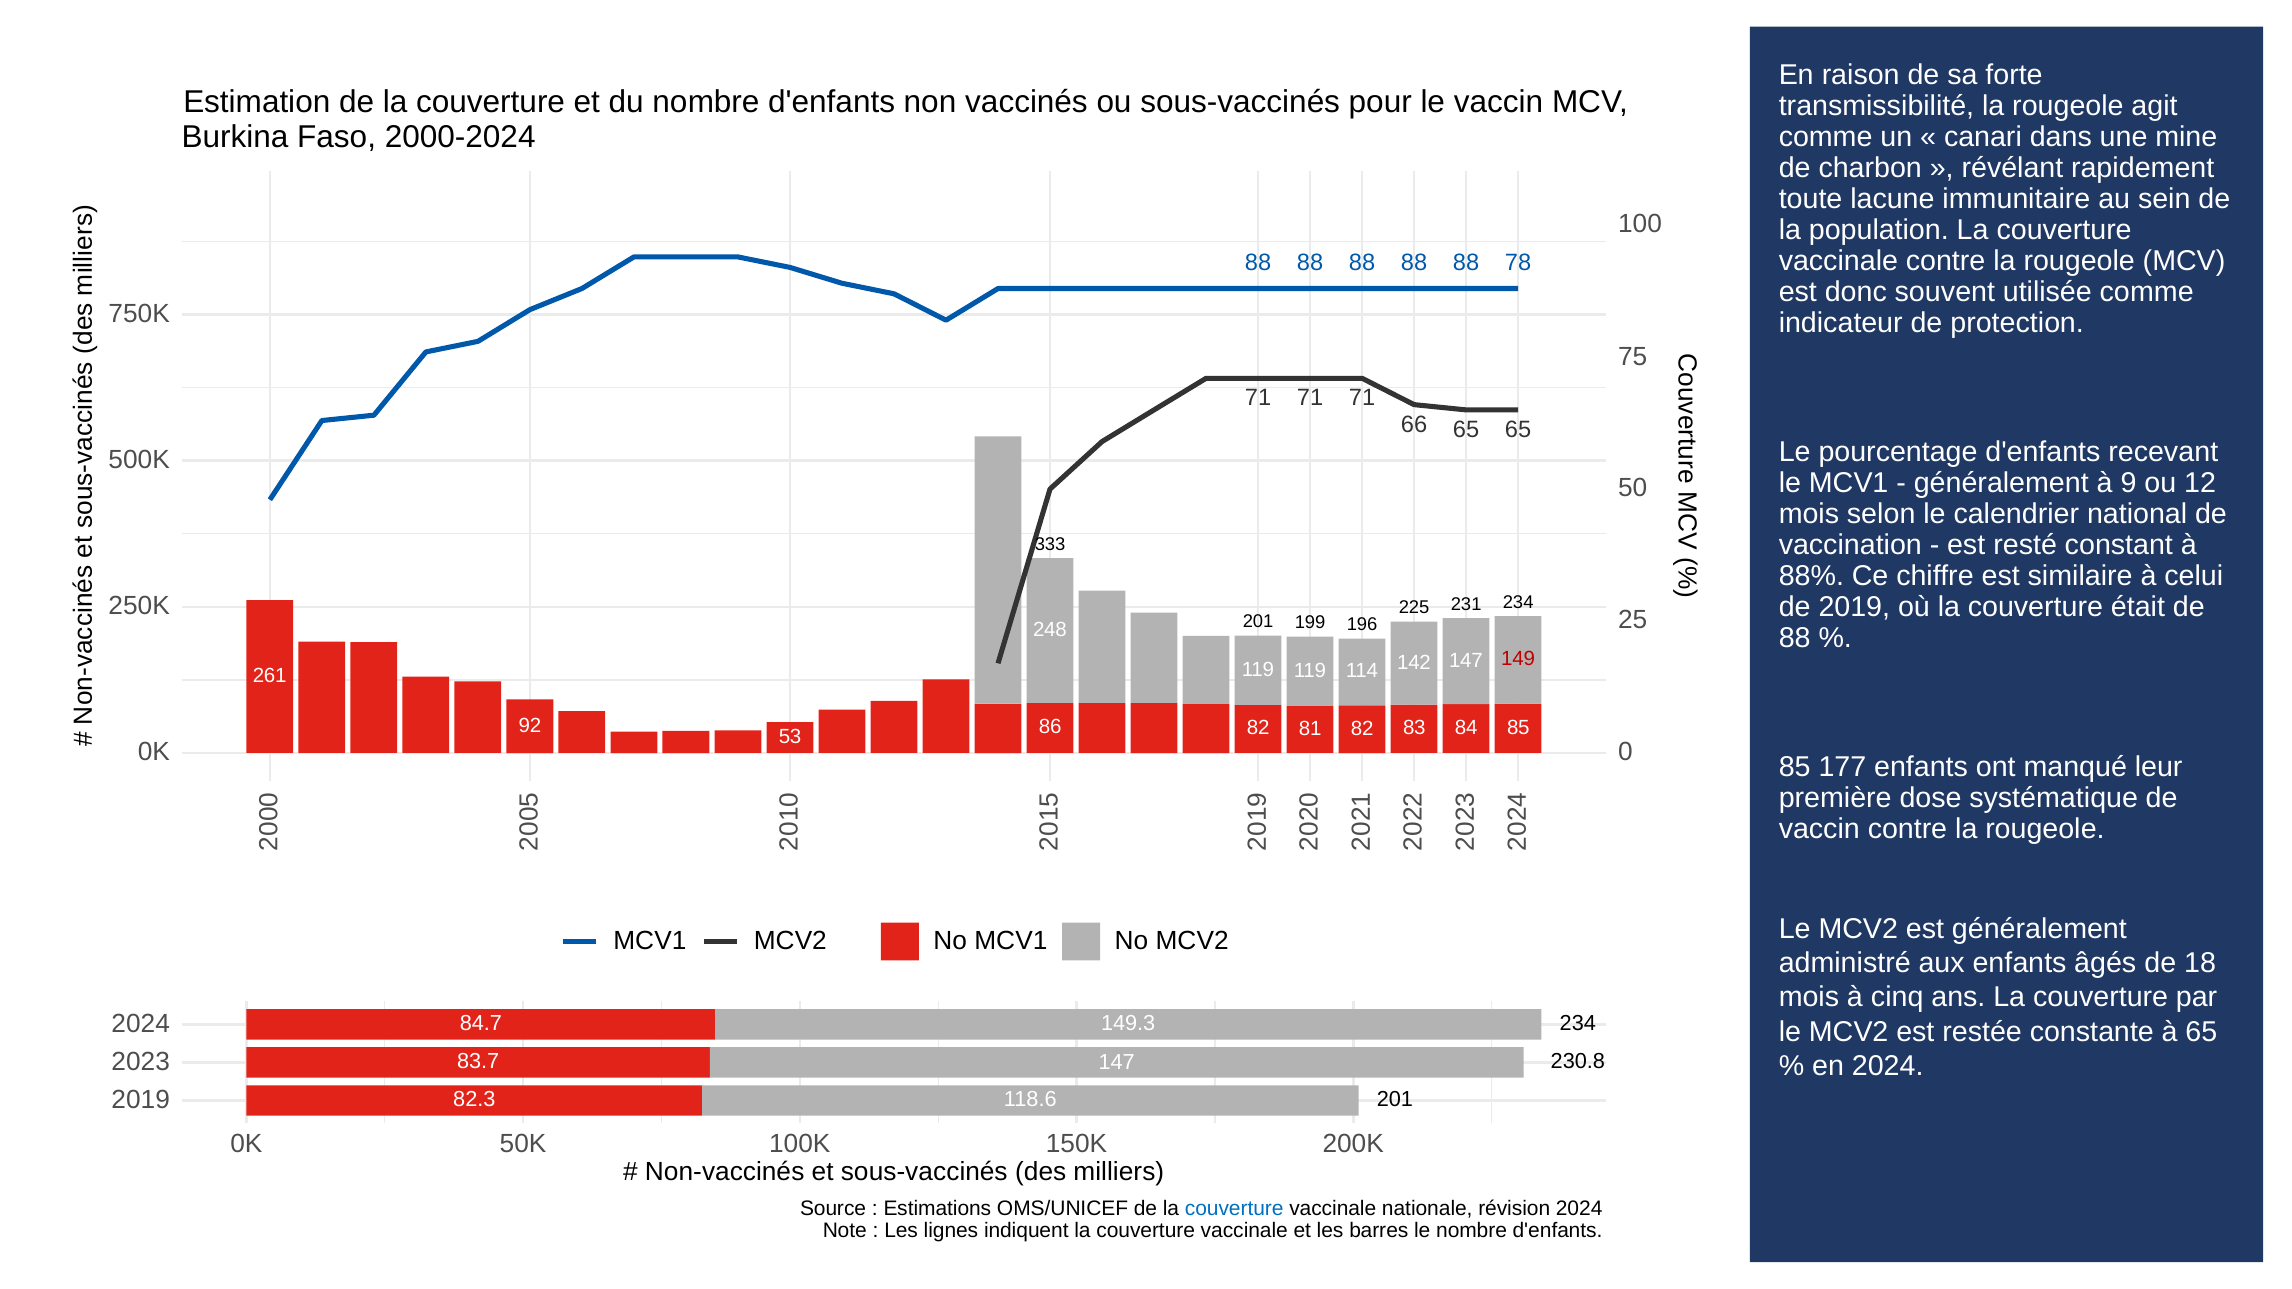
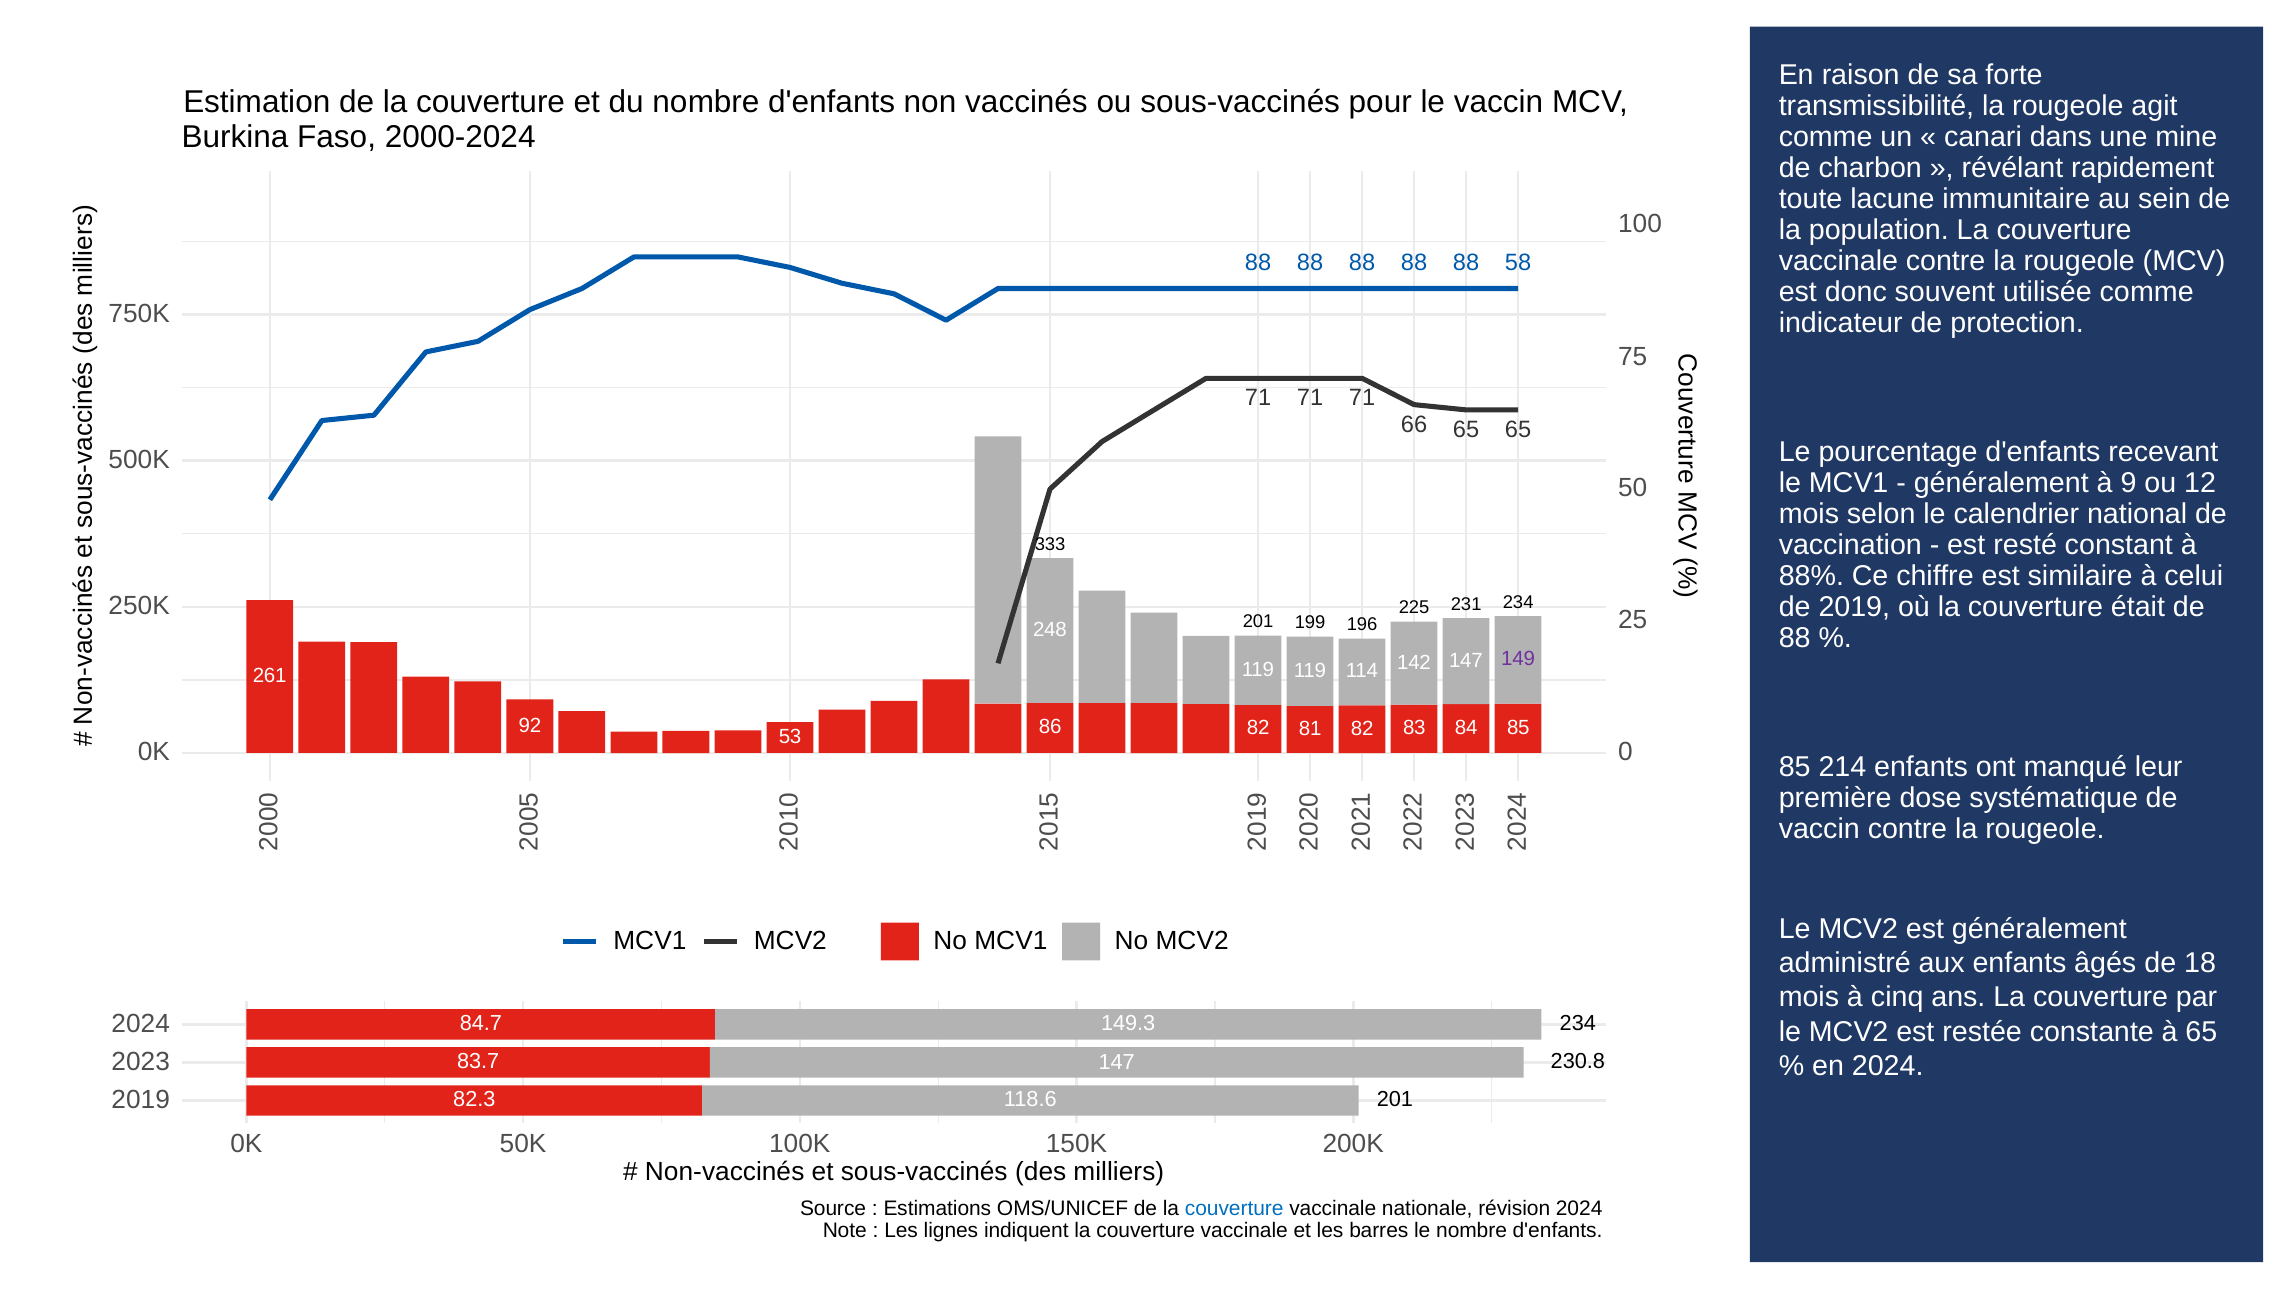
78: 78 -> 58
149 colour: red -> purple
177: 177 -> 214
